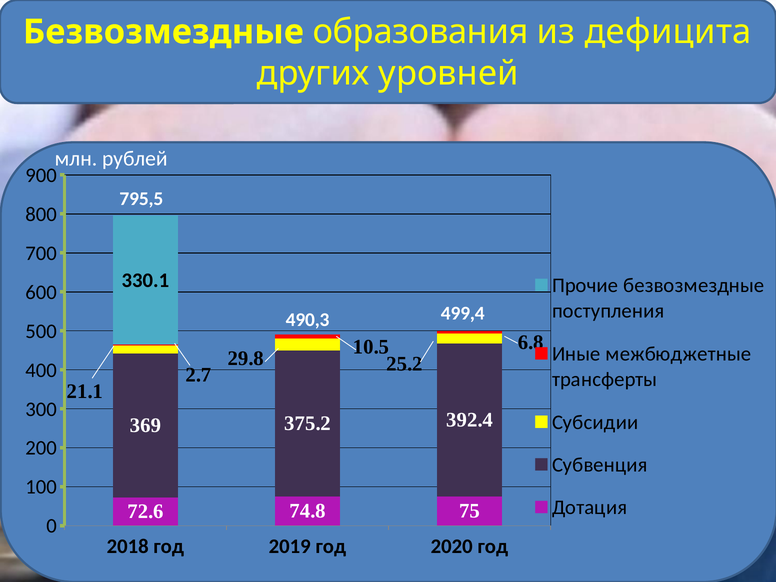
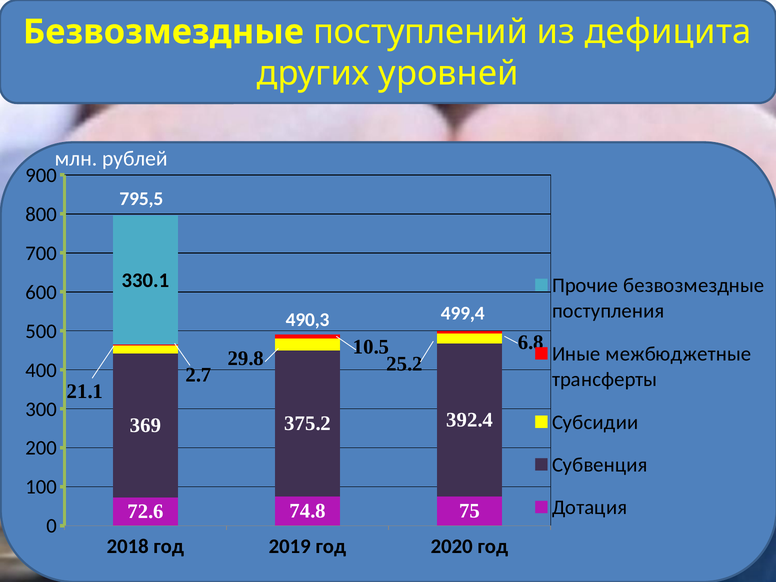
образования: образования -> поступлений
